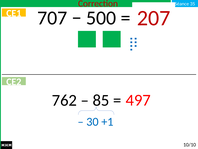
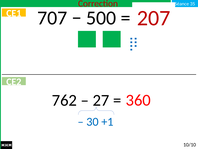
85: 85 -> 27
497: 497 -> 360
